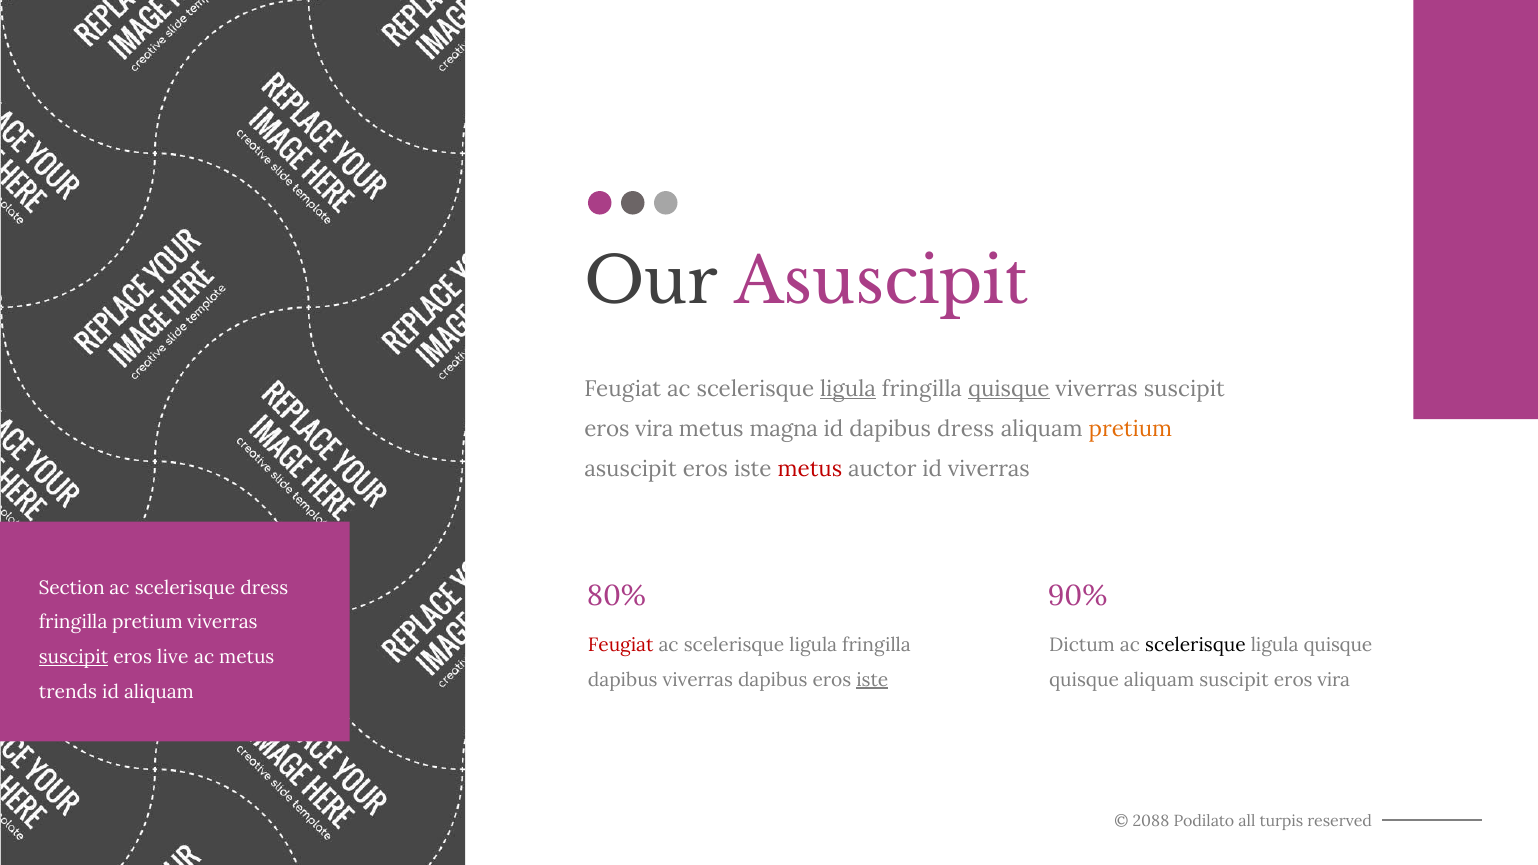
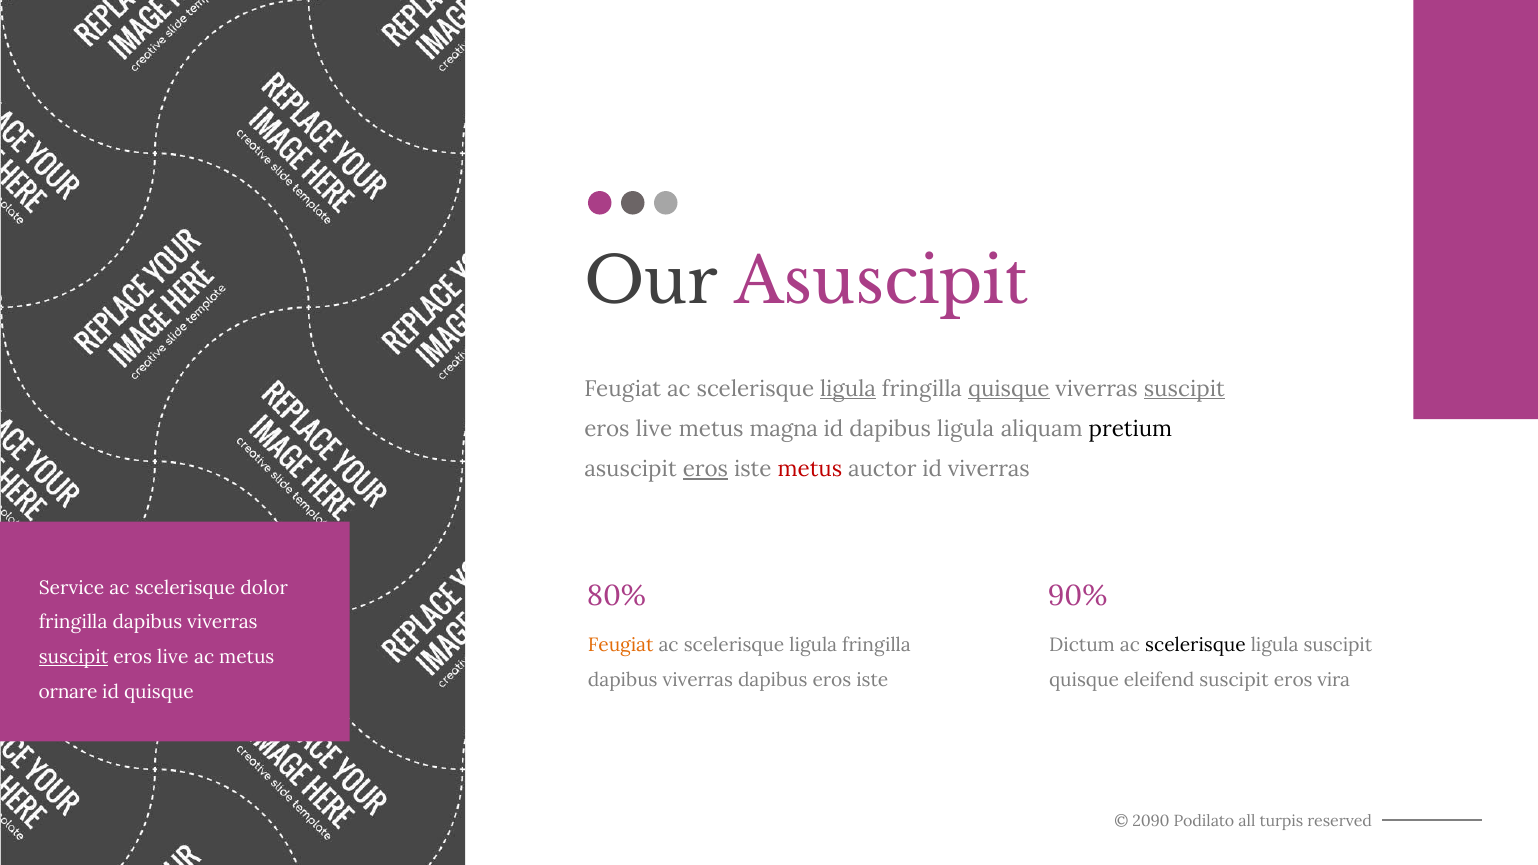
suscipit at (1184, 389) underline: none -> present
vira at (654, 429): vira -> live
dapibus dress: dress -> ligula
pretium at (1130, 429) colour: orange -> black
eros at (705, 469) underline: none -> present
Section: Section -> Service
scelerisque dress: dress -> dolor
pretium at (147, 623): pretium -> dapibus
Feugiat at (621, 645) colour: red -> orange
ligula quisque: quisque -> suscipit
iste at (872, 680) underline: present -> none
quisque aliquam: aliquam -> eleifend
trends: trends -> ornare
id aliquam: aliquam -> quisque
2088: 2088 -> 2090
